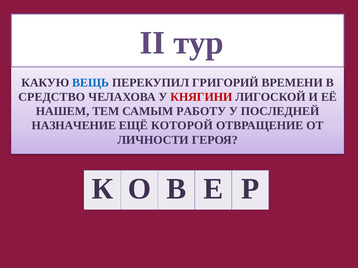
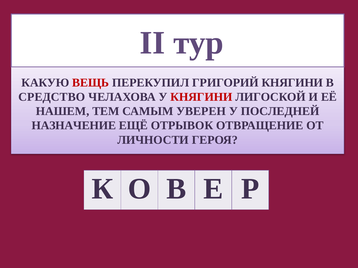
ВЕЩЬ colour: blue -> red
ГРИГОРИЙ ВРЕМЕНИ: ВРЕМЕНИ -> КНЯГИНИ
РАБОТУ: РАБОТУ -> УВЕРЕН
КОТОРОЙ: КОТОРОЙ -> ОТРЫВОК
